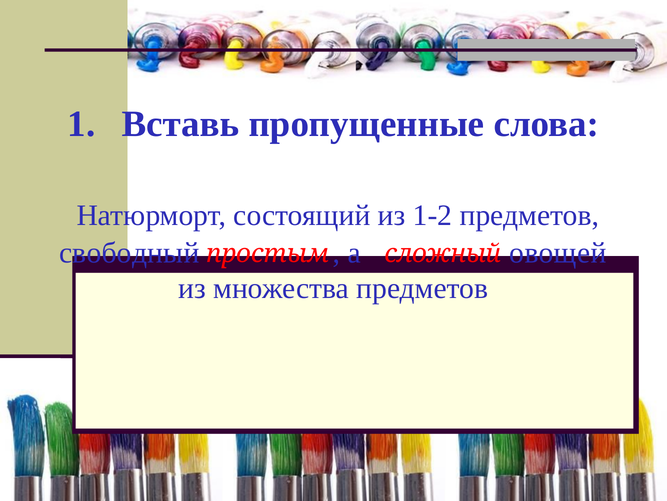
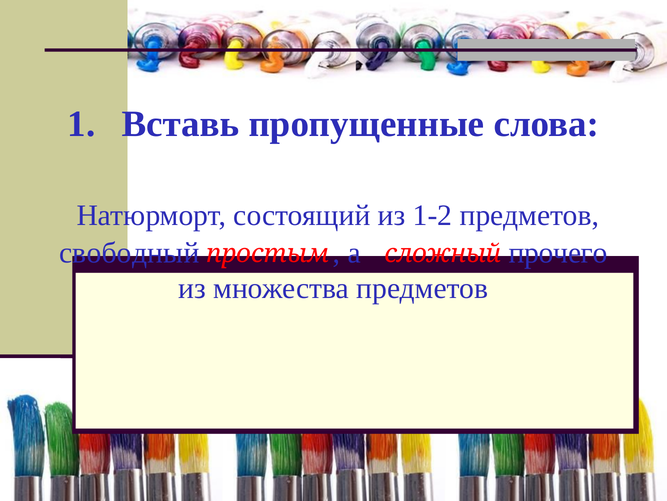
овощей: овощей -> прочего
